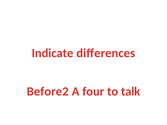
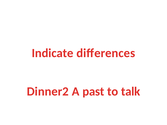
Before2: Before2 -> Dinner2
four: four -> past
